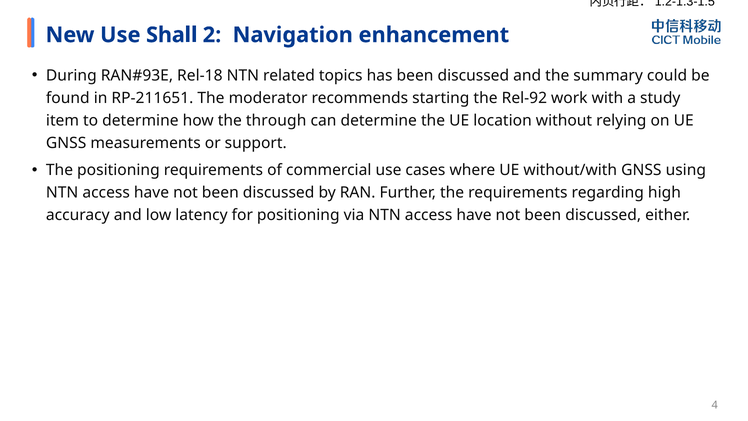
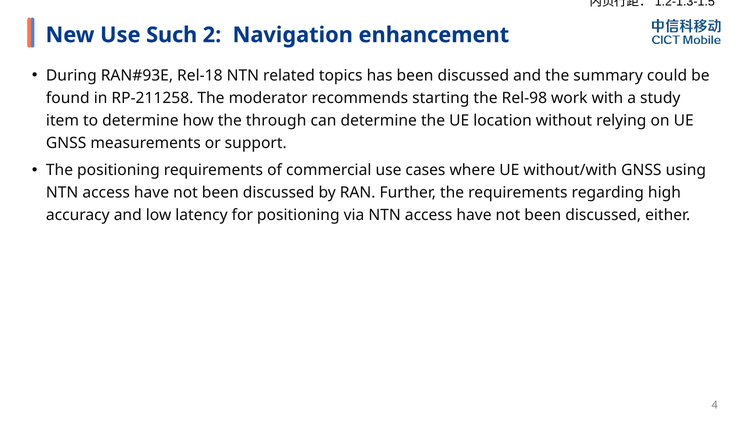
Shall: Shall -> Such
RP-211651: RP-211651 -> RP-211258
Rel-92: Rel-92 -> Rel-98
